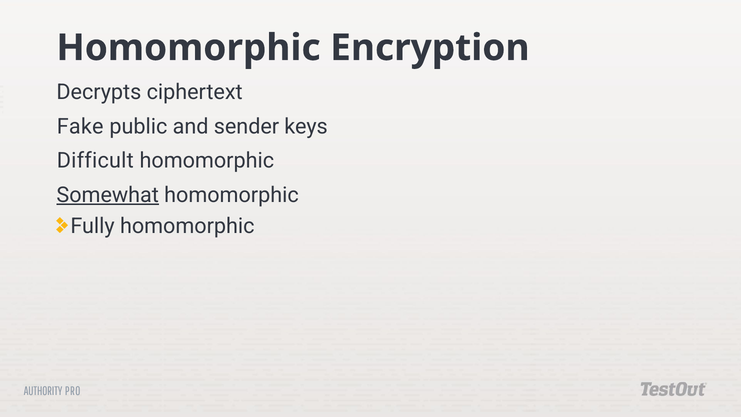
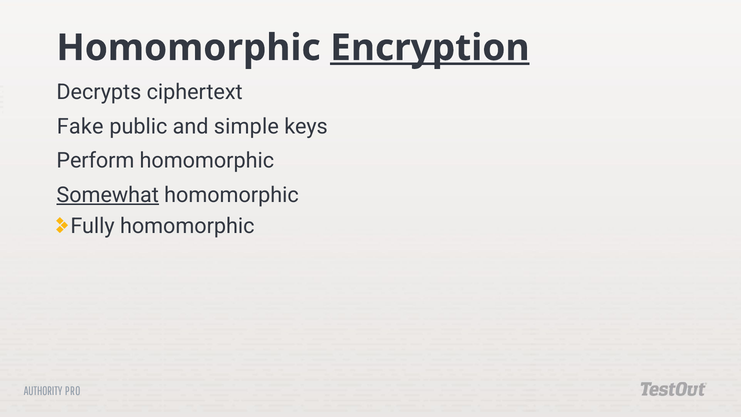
Encryption underline: none -> present
sender: sender -> simple
Difficult: Difficult -> Perform
